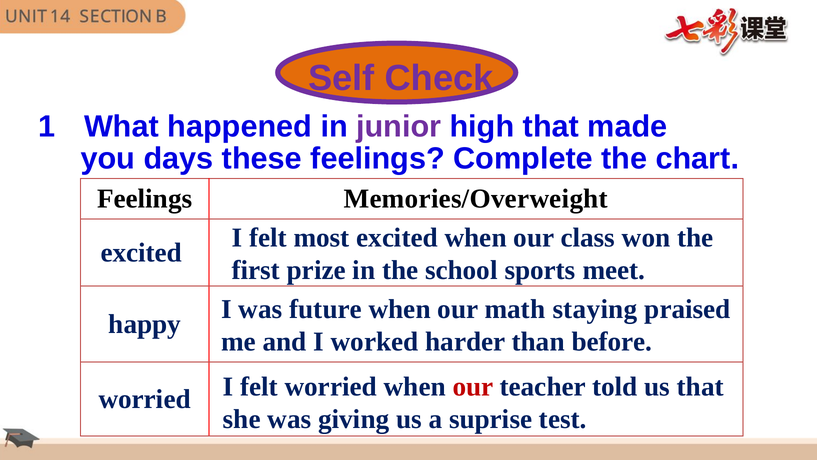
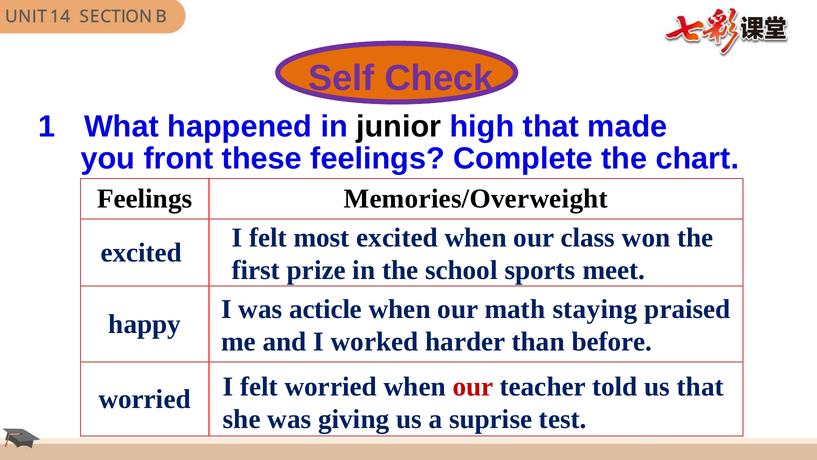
junior colour: purple -> black
days: days -> front
future: future -> acticle
